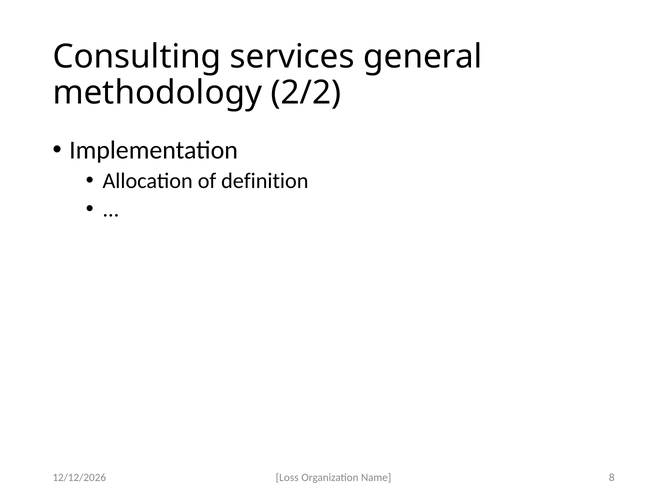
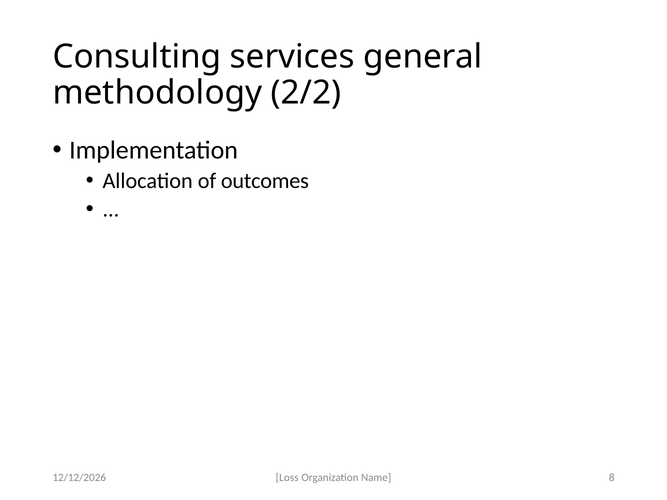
definition: definition -> outcomes
